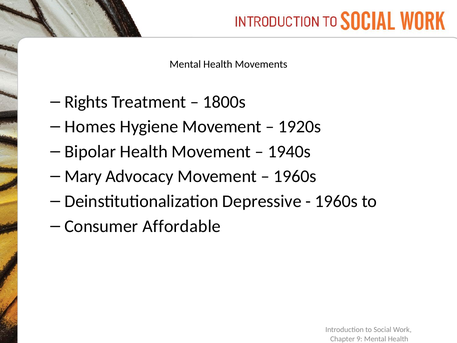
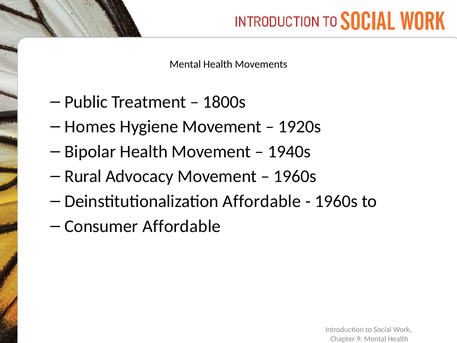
Rights: Rights -> Public
Mary: Mary -> Rural
Deinstitutionalization Depressive: Depressive -> Affordable
